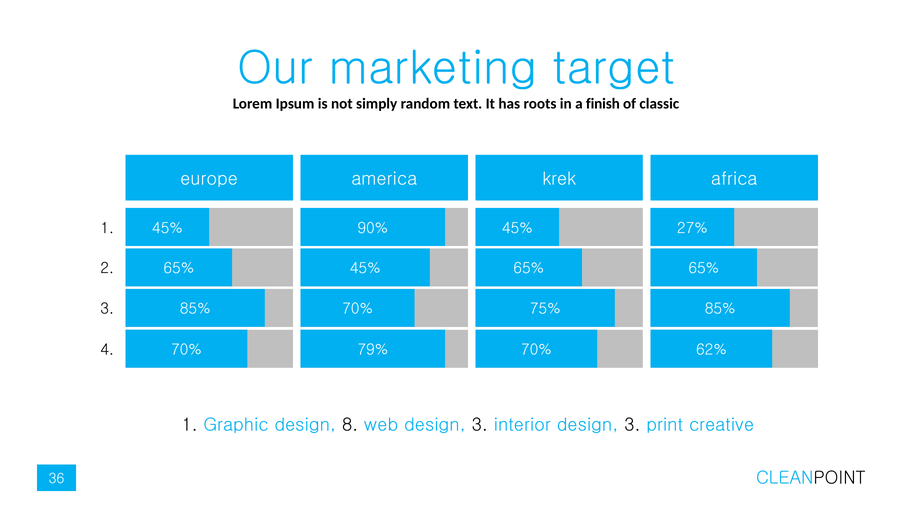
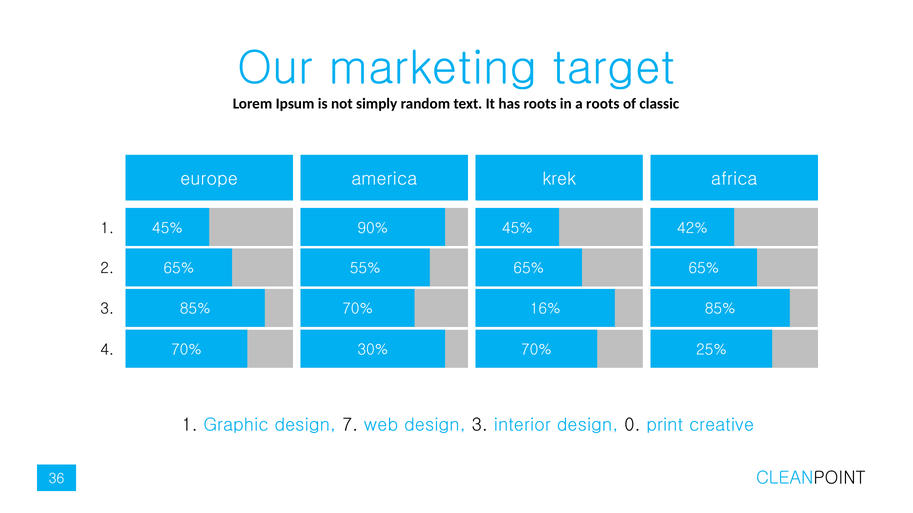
a finish: finish -> roots
27%: 27% -> 42%
45% at (365, 269): 45% -> 55%
75%: 75% -> 16%
79%: 79% -> 30%
62%: 62% -> 25%
8: 8 -> 7
interior design 3: 3 -> 0
